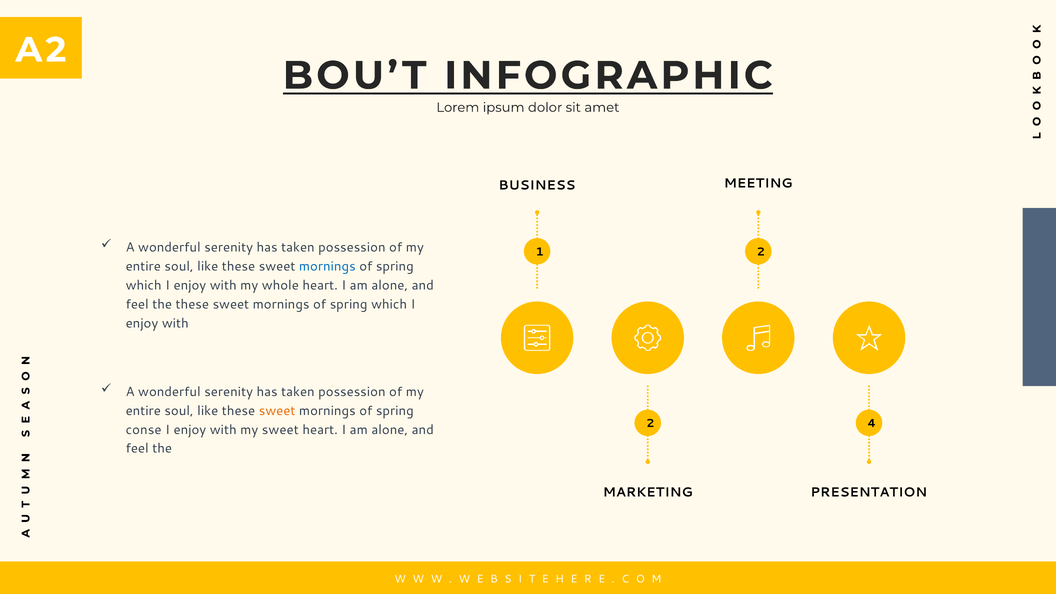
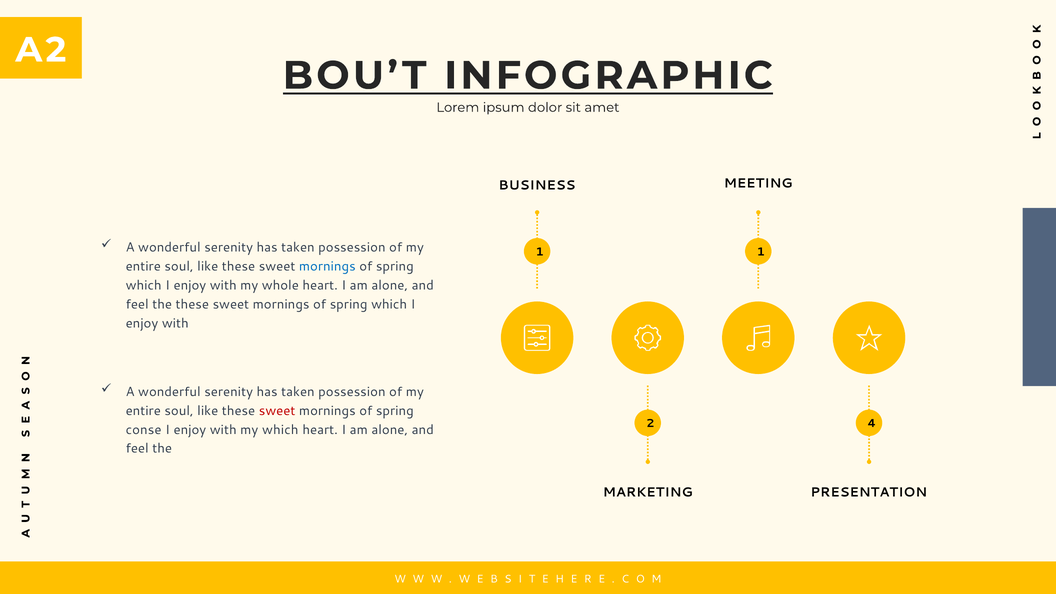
1 2: 2 -> 1
sweet at (277, 411) colour: orange -> red
my sweet: sweet -> which
